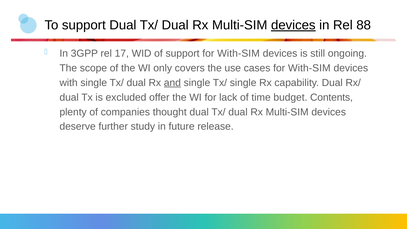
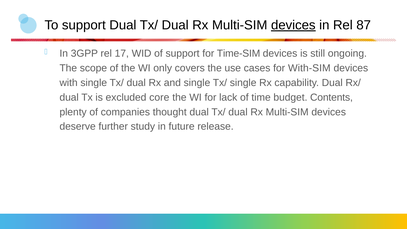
88: 88 -> 87
support for With-SIM: With-SIM -> Time-SIM
and underline: present -> none
offer: offer -> core
